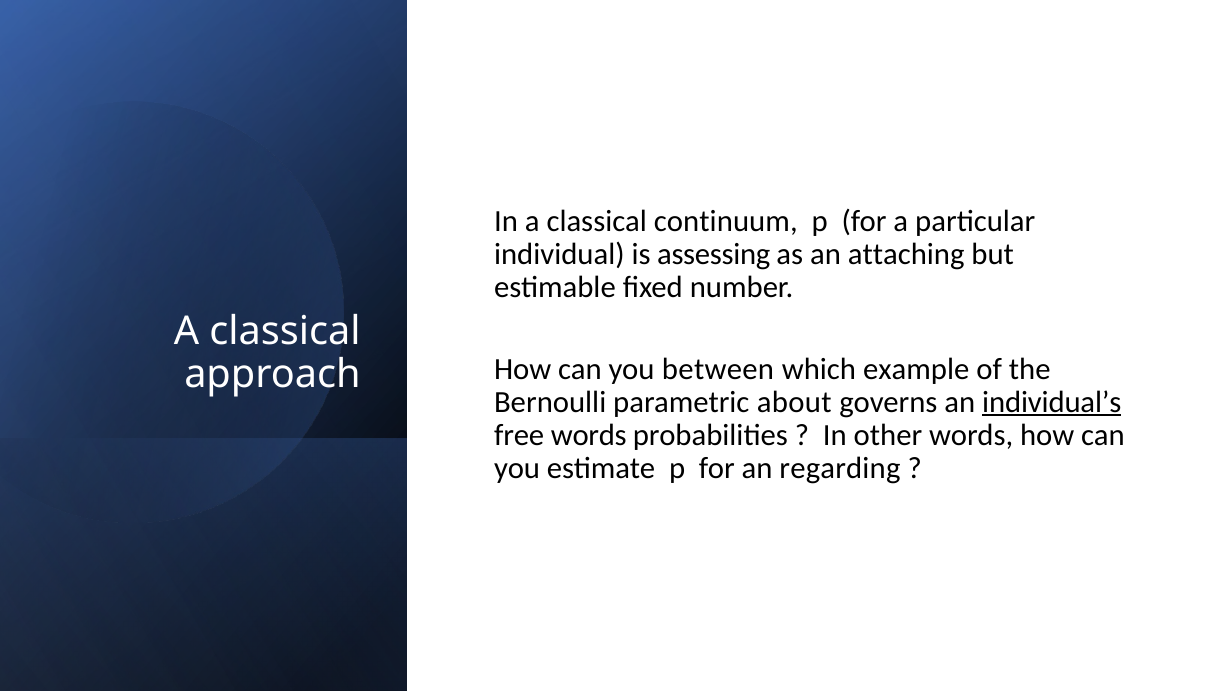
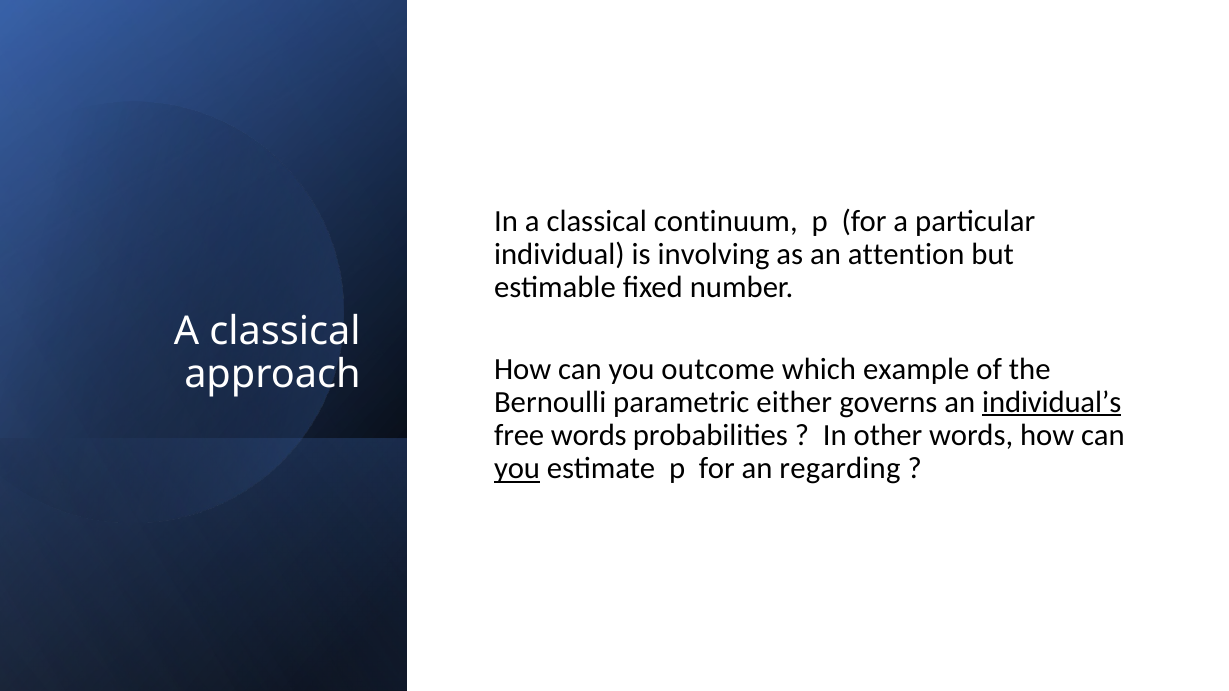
assessing: assessing -> involving
attaching: attaching -> attention
between: between -> outcome
about: about -> either
you at (517, 469) underline: none -> present
